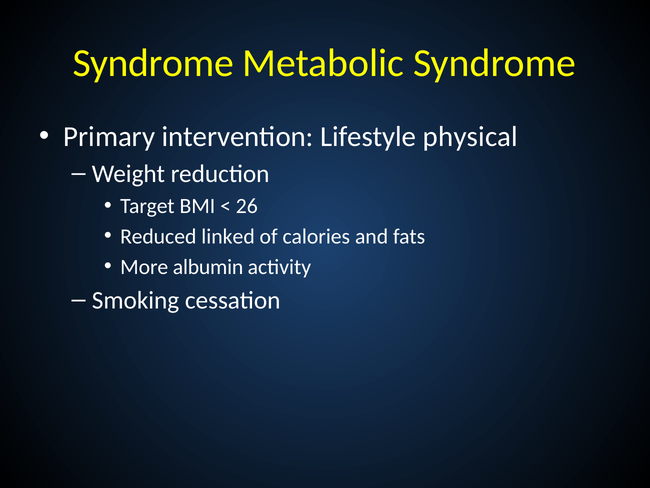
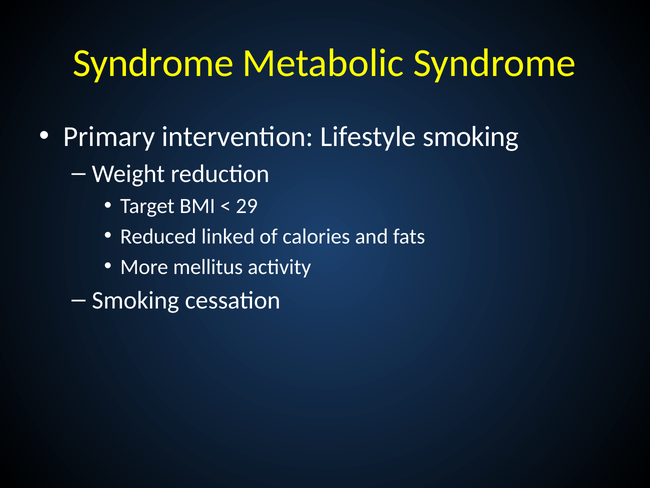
Lifestyle physical: physical -> smoking
26: 26 -> 29
albumin: albumin -> mellitus
